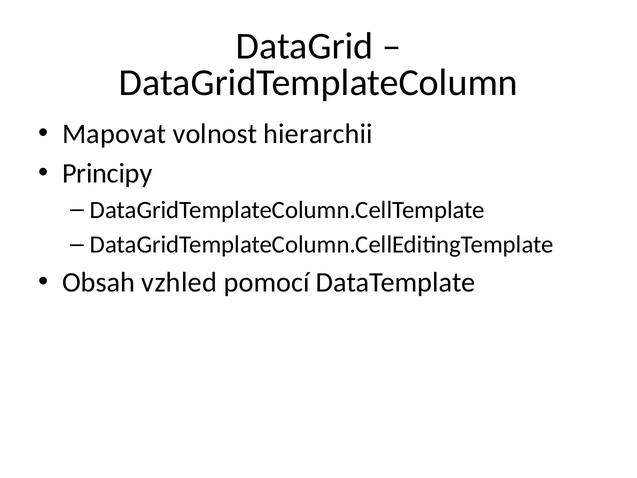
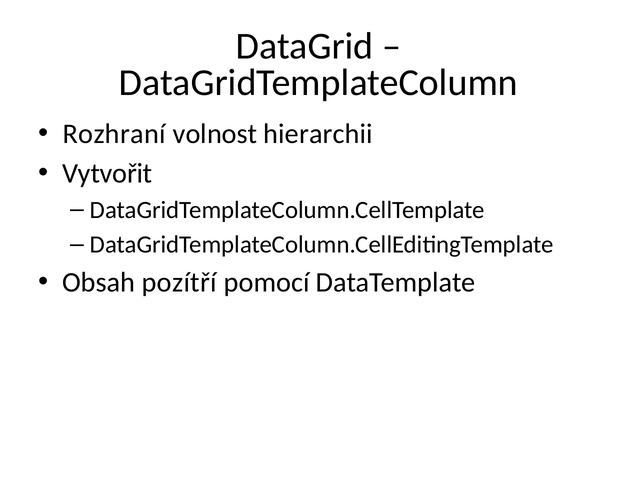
Mapovat: Mapovat -> Rozhraní
Principy: Principy -> Vytvořit
vzhled: vzhled -> pozítří
